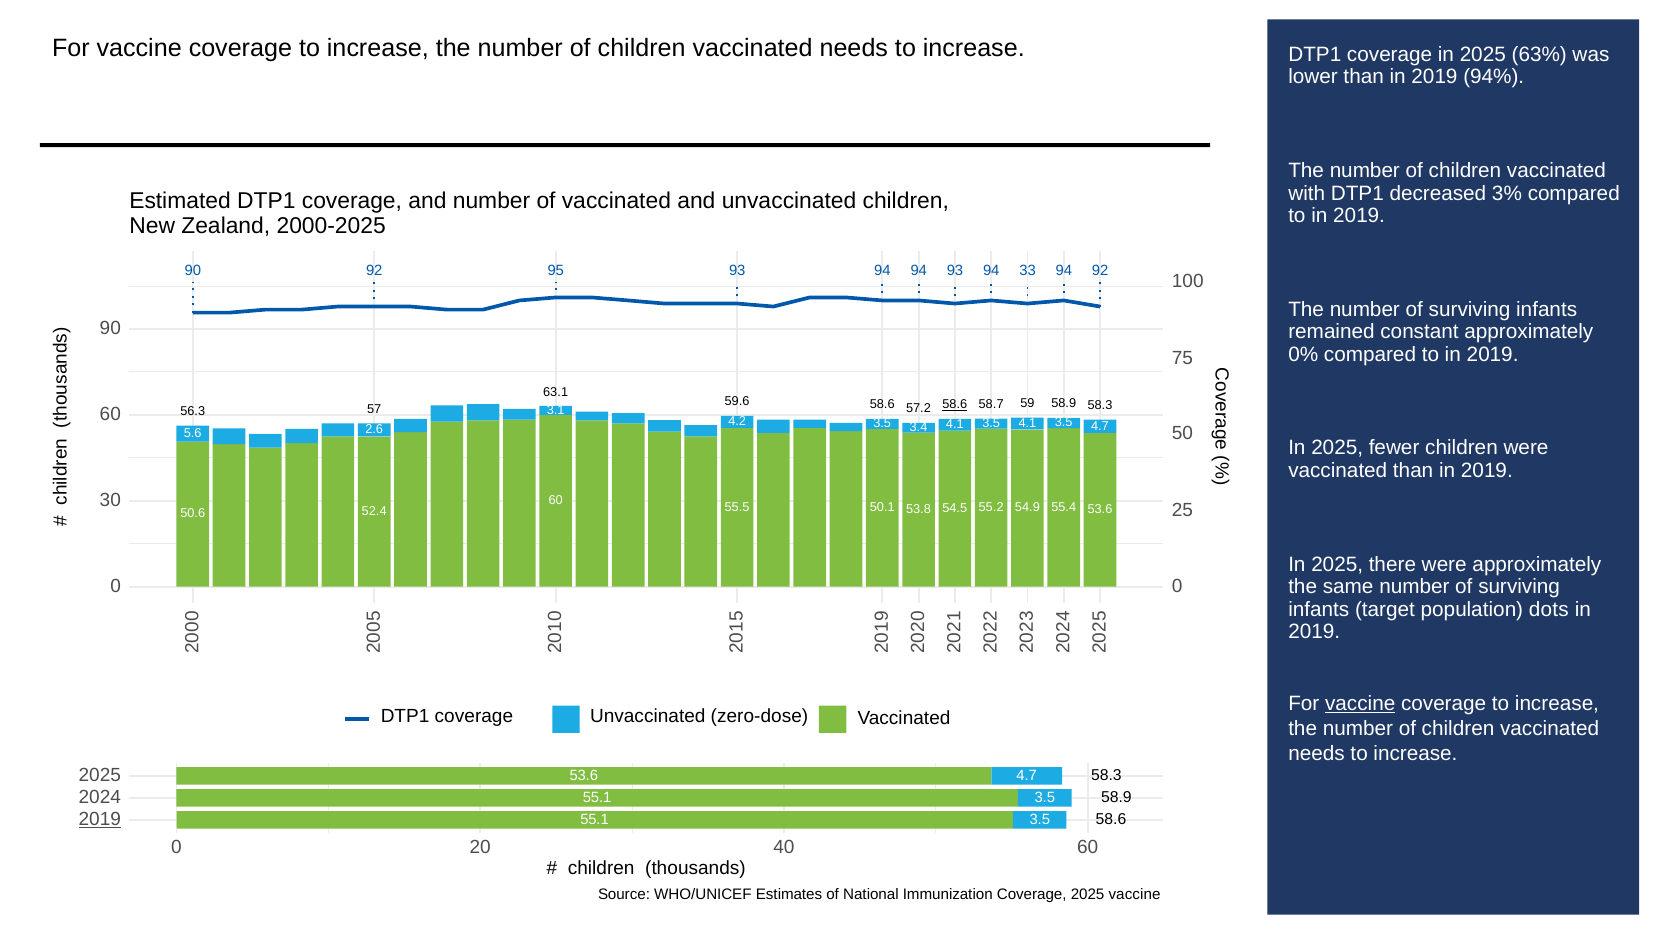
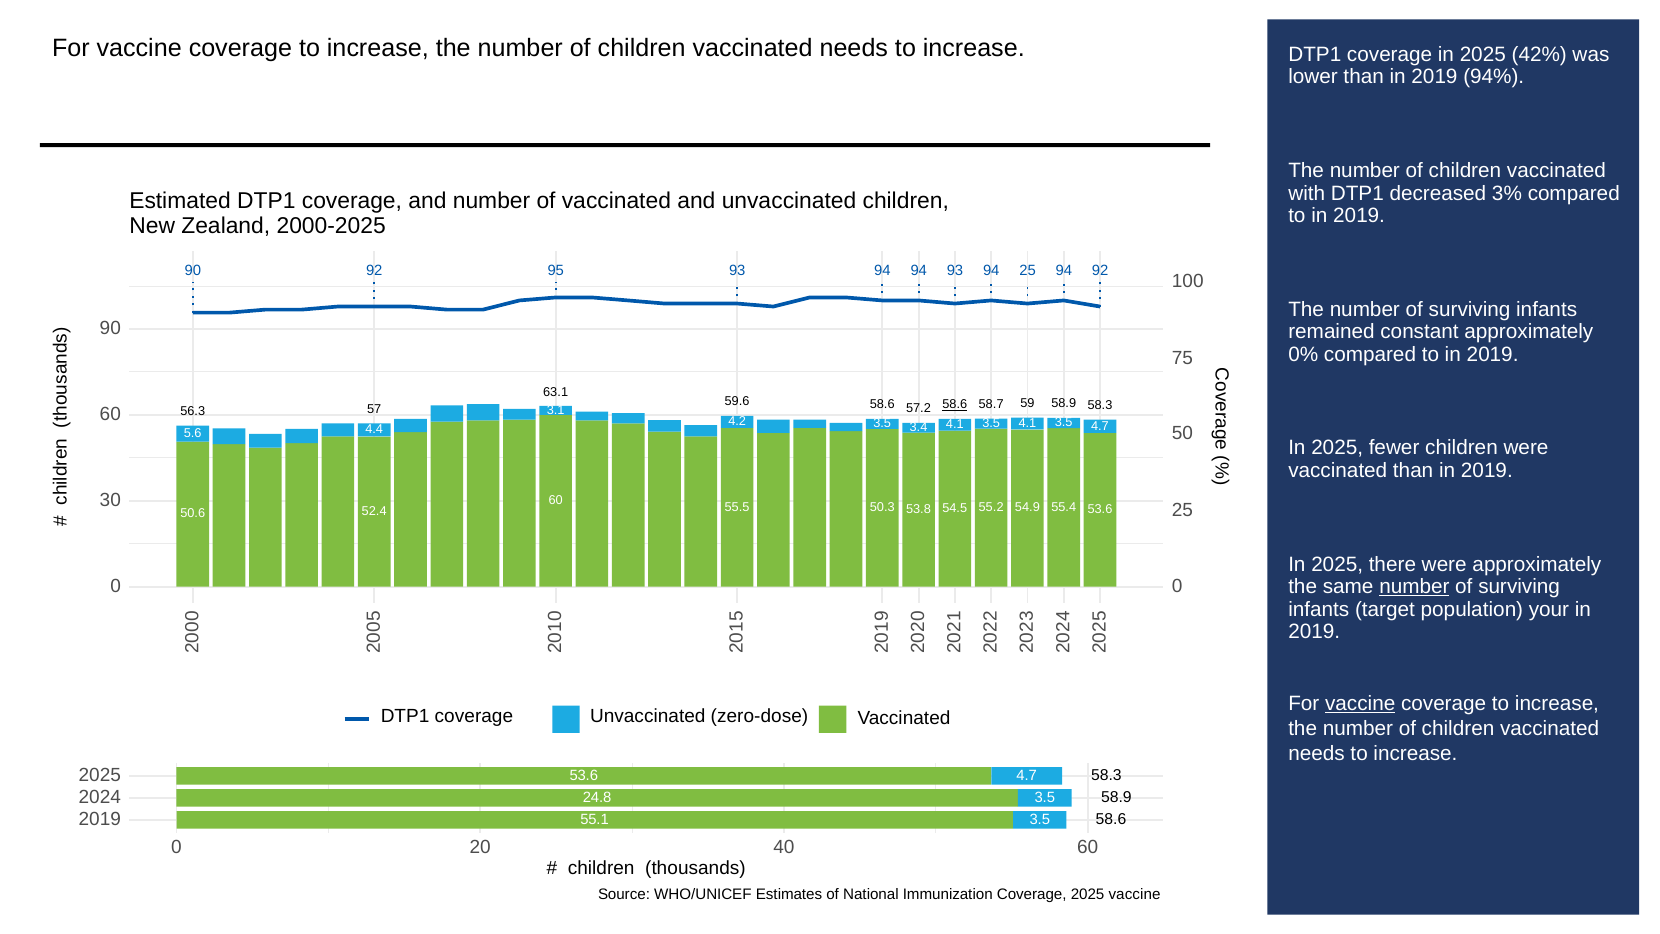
63%: 63% -> 42%
94 33: 33 -> 25
2.6: 2.6 -> 4.4
50.1: 50.1 -> 50.3
number at (1414, 587) underline: none -> present
dots: dots -> your
55.1 at (597, 797): 55.1 -> 24.8
2019 at (100, 819) underline: present -> none
